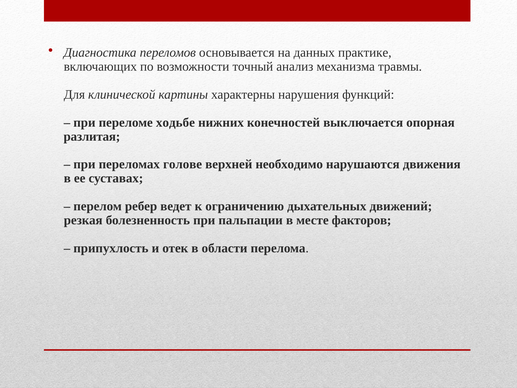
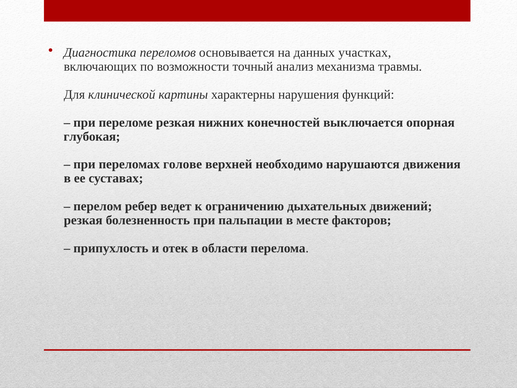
практике: практике -> участках
переломе ходьбе: ходьбе -> резкая
разлитая: разлитая -> глубокая
